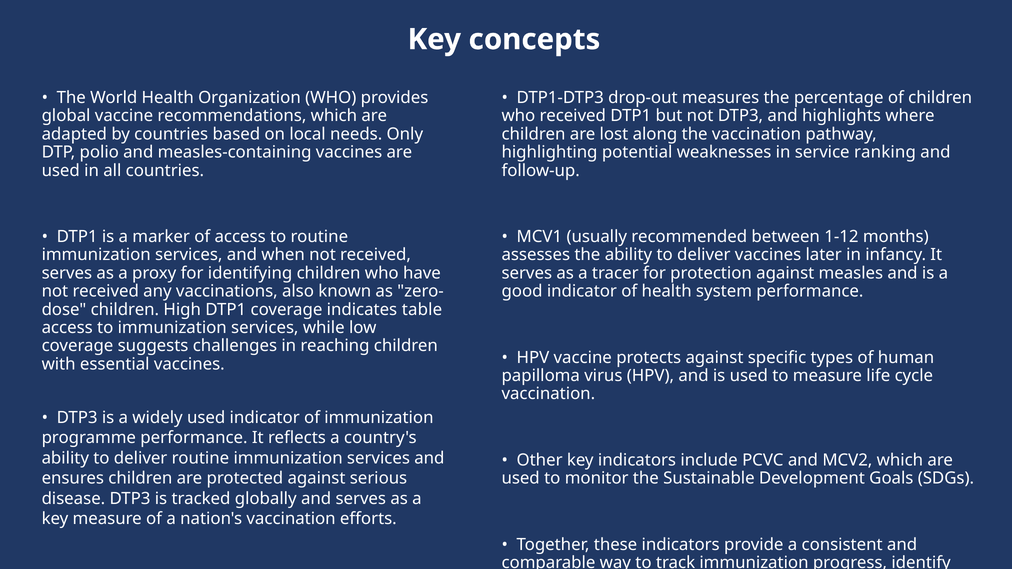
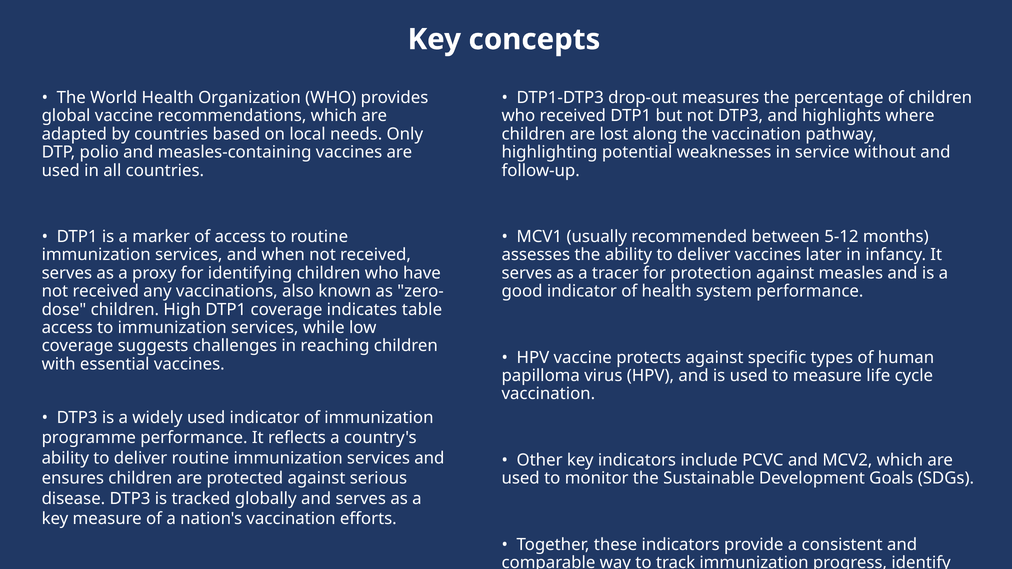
ranking: ranking -> without
1-12: 1-12 -> 5-12
